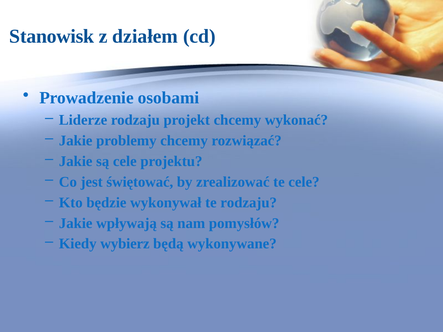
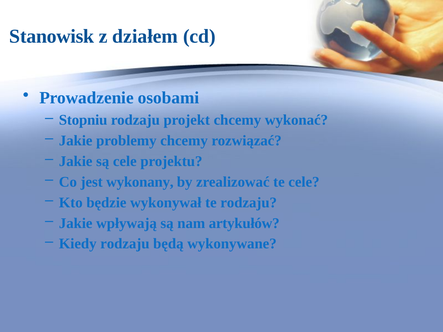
Liderze: Liderze -> Stopniu
świętować: świętować -> wykonany
pomysłów: pomysłów -> artykułów
Kiedy wybierz: wybierz -> rodzaju
